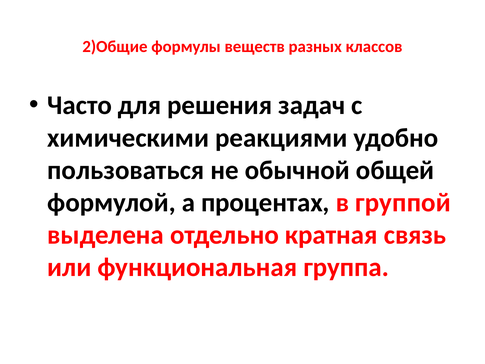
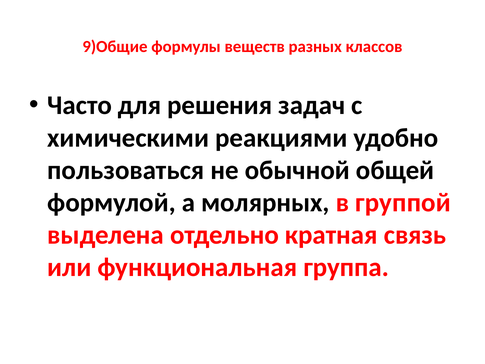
2)Общие: 2)Общие -> 9)Общие
процентах: процентах -> молярных
